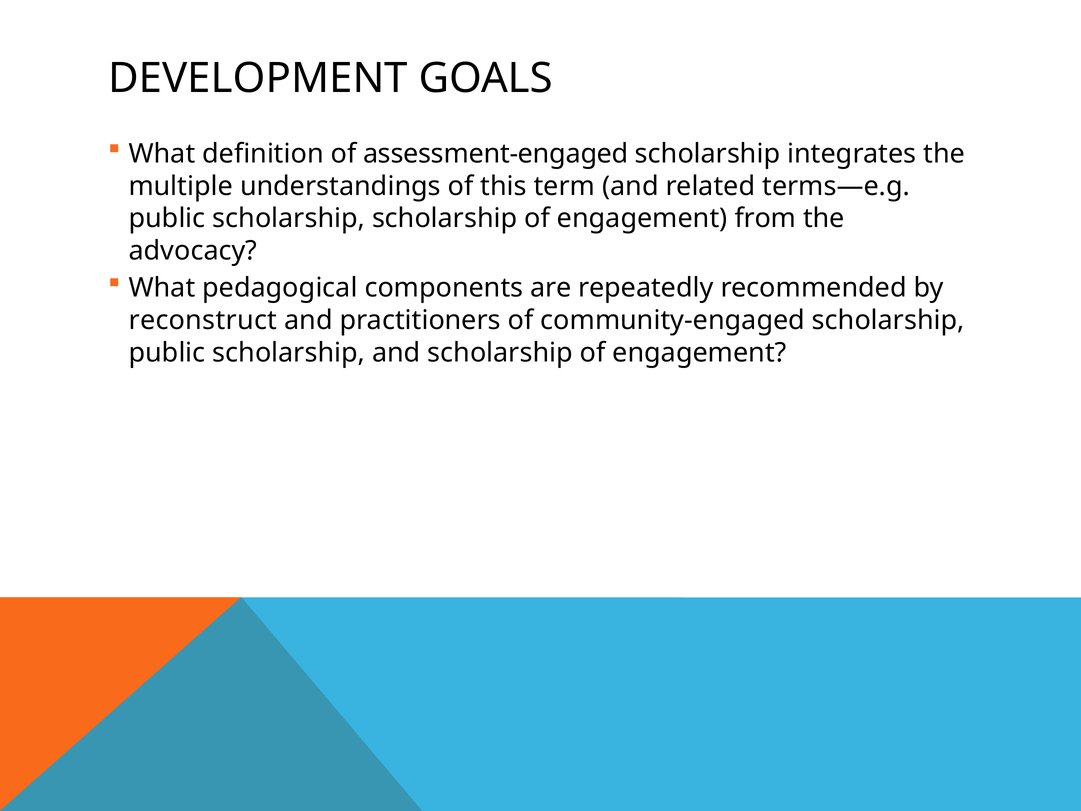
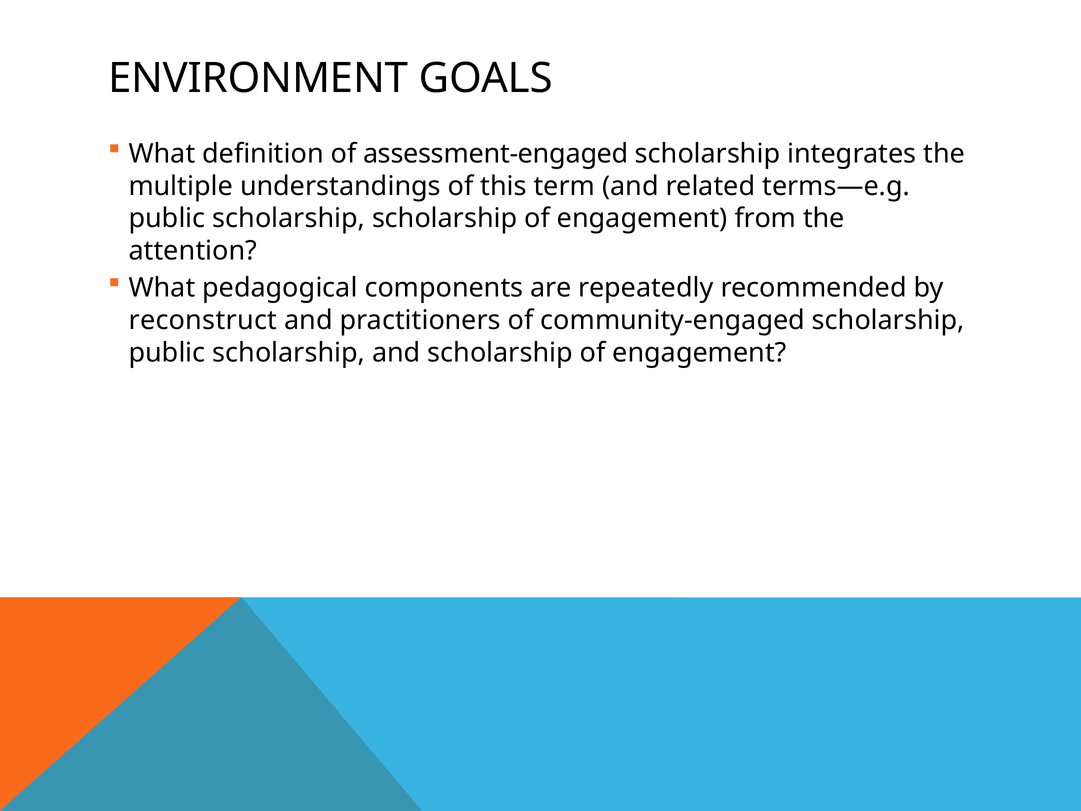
DEVELOPMENT: DEVELOPMENT -> ENVIRONMENT
advocacy: advocacy -> attention
